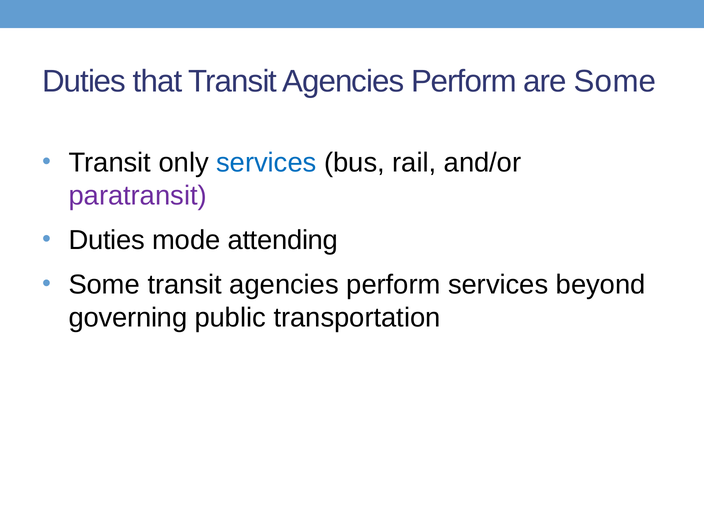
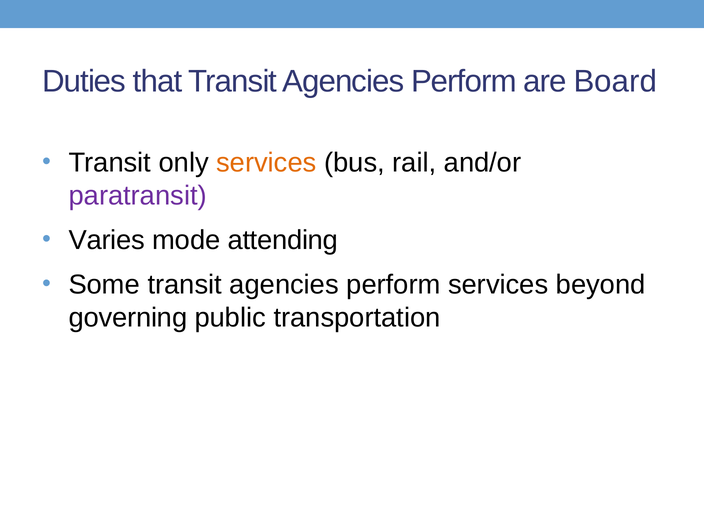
are Some: Some -> Board
services at (266, 163) colour: blue -> orange
Duties at (107, 240): Duties -> Varies
